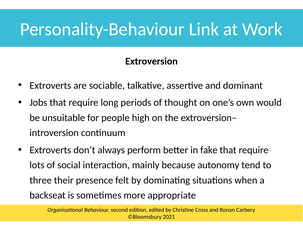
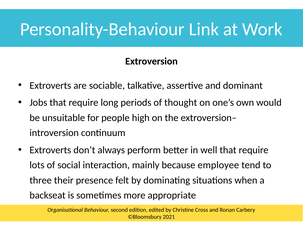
fake: fake -> well
autonomy: autonomy -> employee
